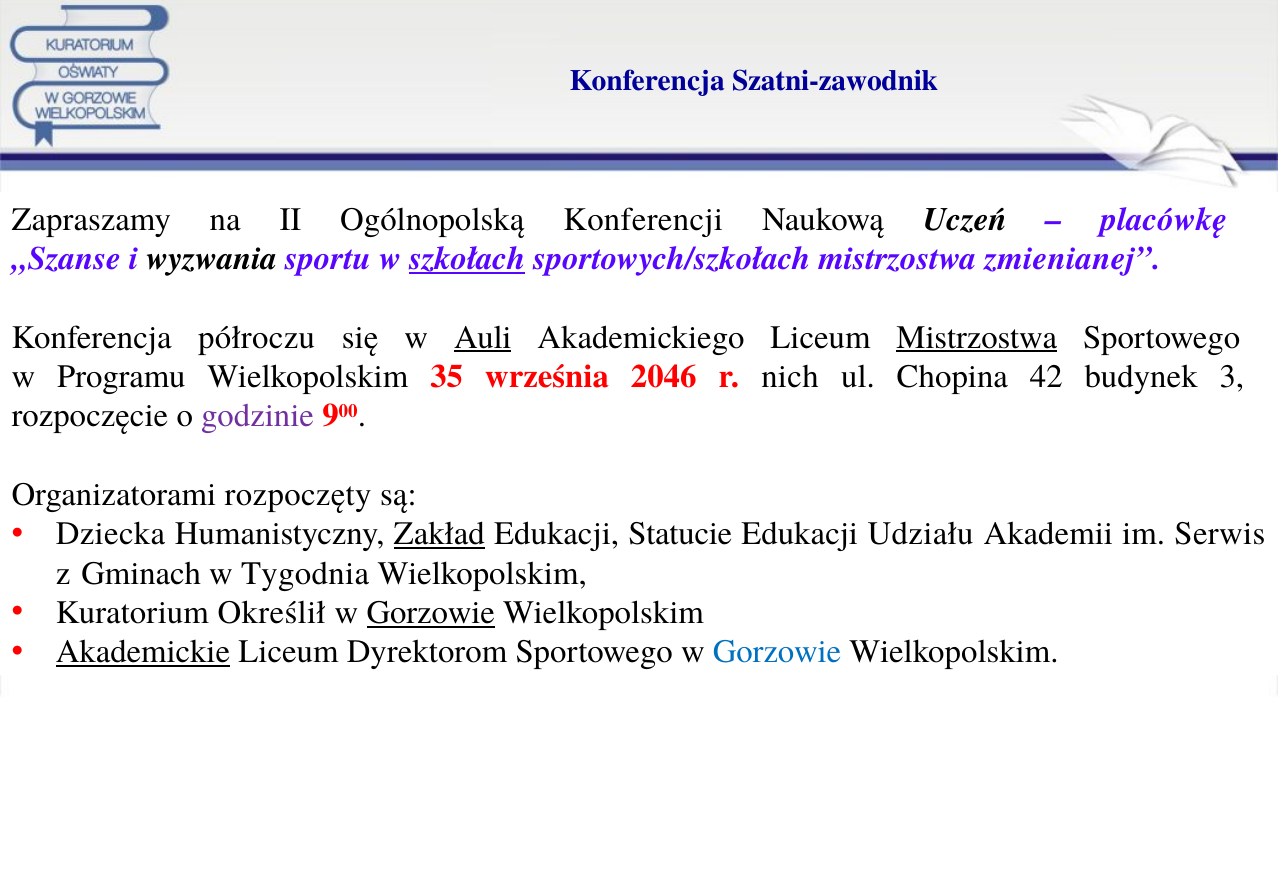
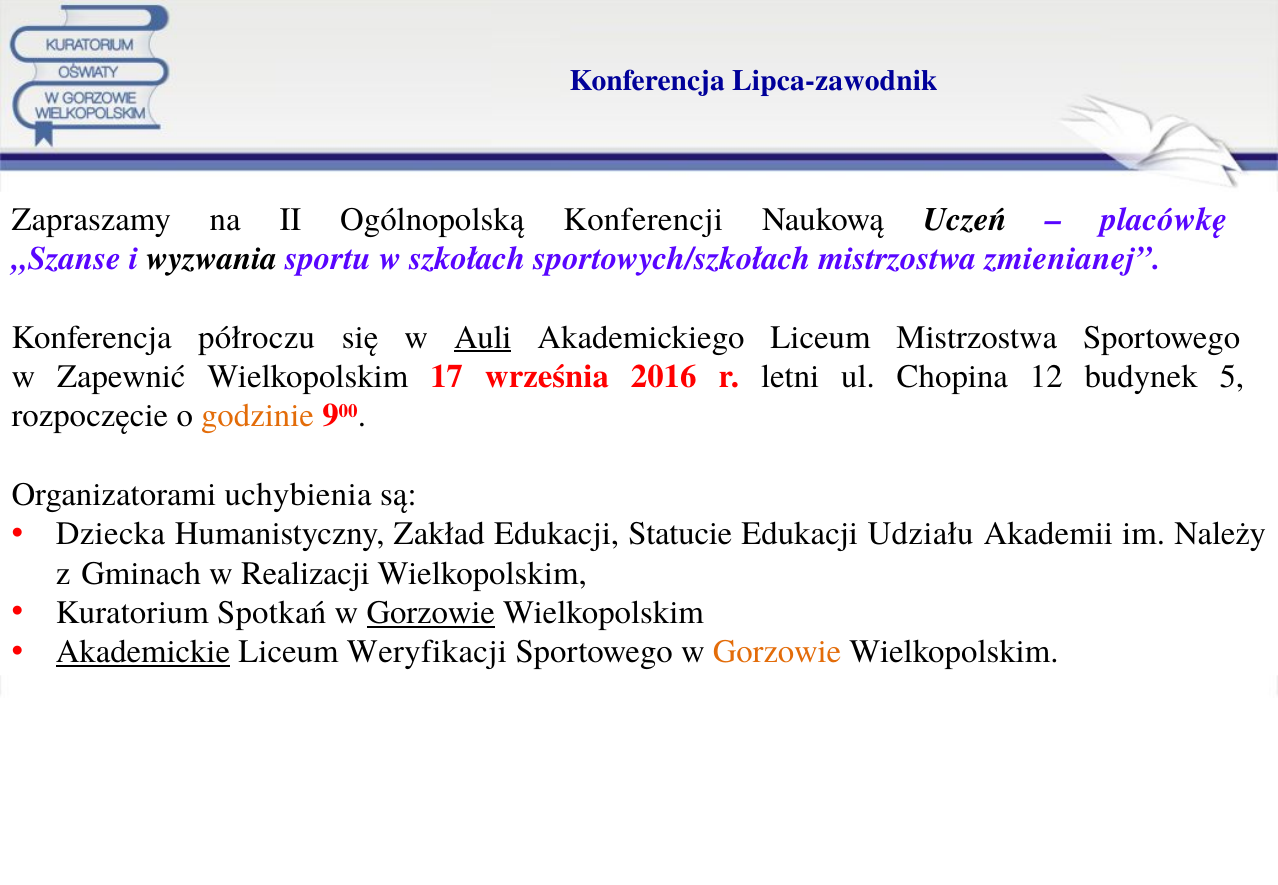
Szatni-zawodnik: Szatni-zawodnik -> Lipca-zawodnik
szkołach underline: present -> none
Mistrzostwa at (977, 337) underline: present -> none
Programu: Programu -> Zapewnić
35: 35 -> 17
2046: 2046 -> 2016
nich: nich -> letni
42: 42 -> 12
3: 3 -> 5
godzinie colour: purple -> orange
rozpoczęty: rozpoczęty -> uchybienia
Zakład underline: present -> none
Serwis: Serwis -> Należy
Tygodnia: Tygodnia -> Realizacji
Określił: Określił -> Spotkań
Dyrektorom: Dyrektorom -> Weryfikacji
Gorzowie at (777, 652) colour: blue -> orange
